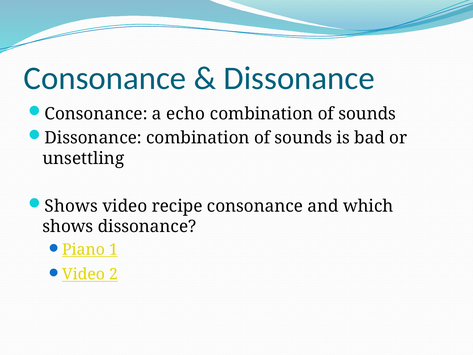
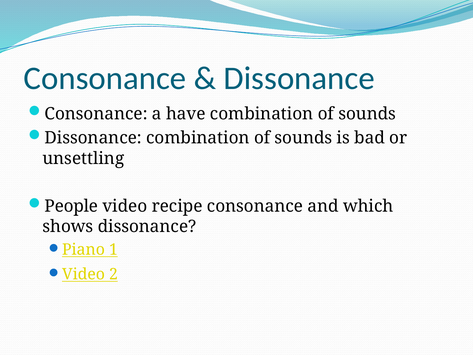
echo: echo -> have
Shows at (71, 206): Shows -> People
